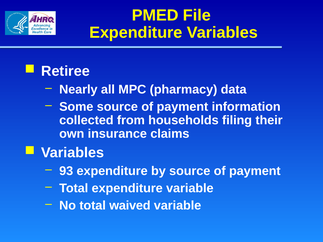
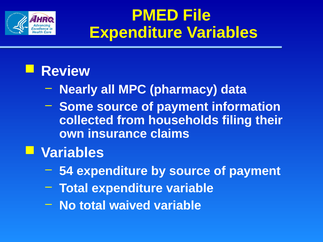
Retiree: Retiree -> Review
93: 93 -> 54
